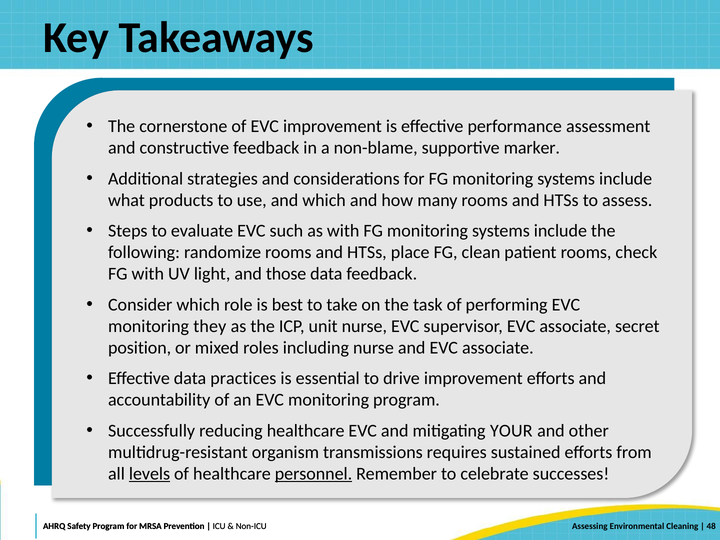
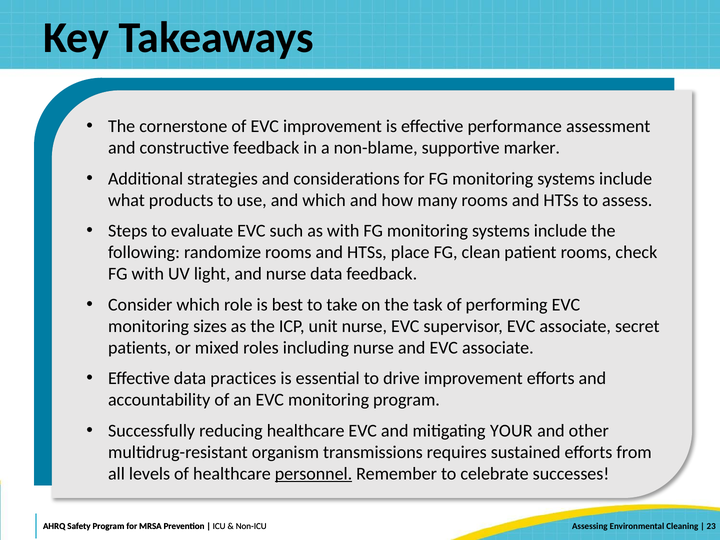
and those: those -> nurse
they: they -> sizes
position: position -> patients
levels underline: present -> none
48: 48 -> 23
